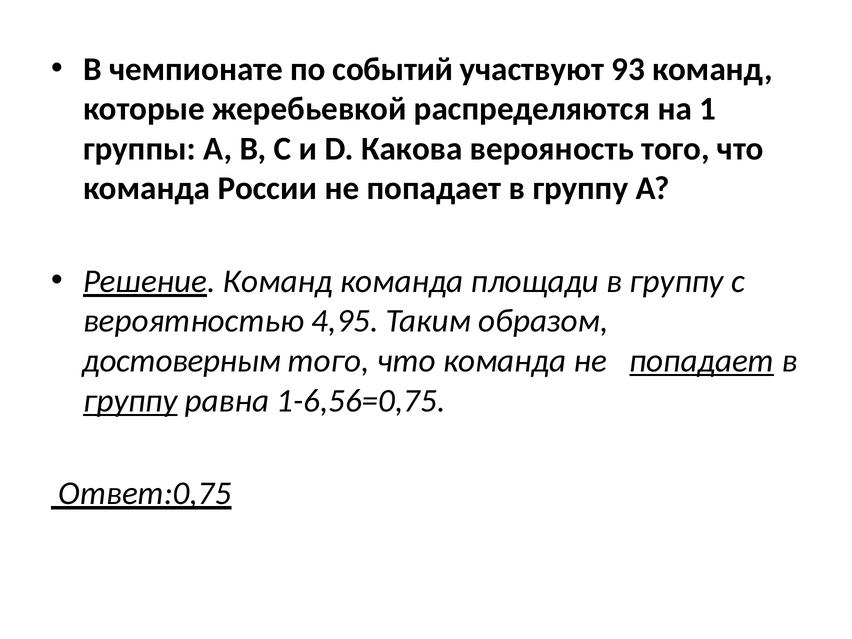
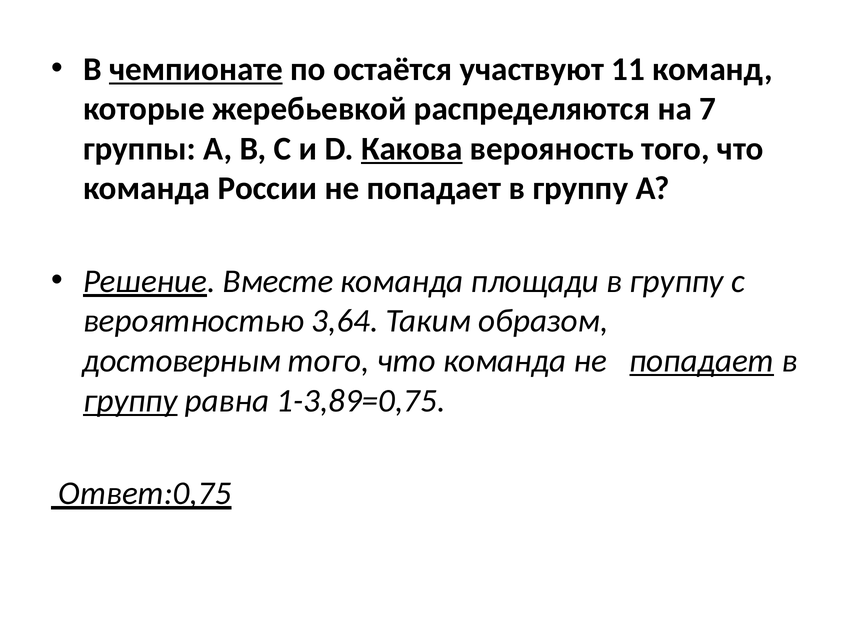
чемпионате underline: none -> present
событий: событий -> остаётся
93: 93 -> 11
1: 1 -> 7
Какова underline: none -> present
Решение Команд: Команд -> Вместе
4,95: 4,95 -> 3,64
1-6,56=0,75: 1-6,56=0,75 -> 1-3,89=0,75
